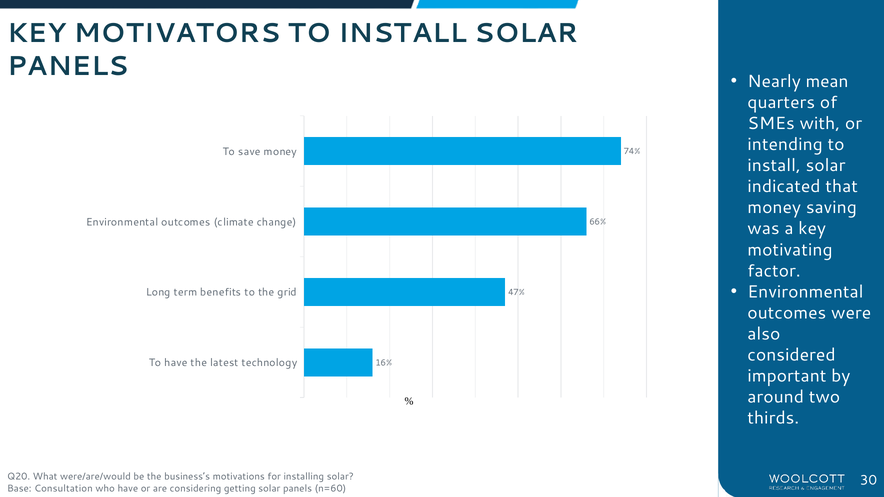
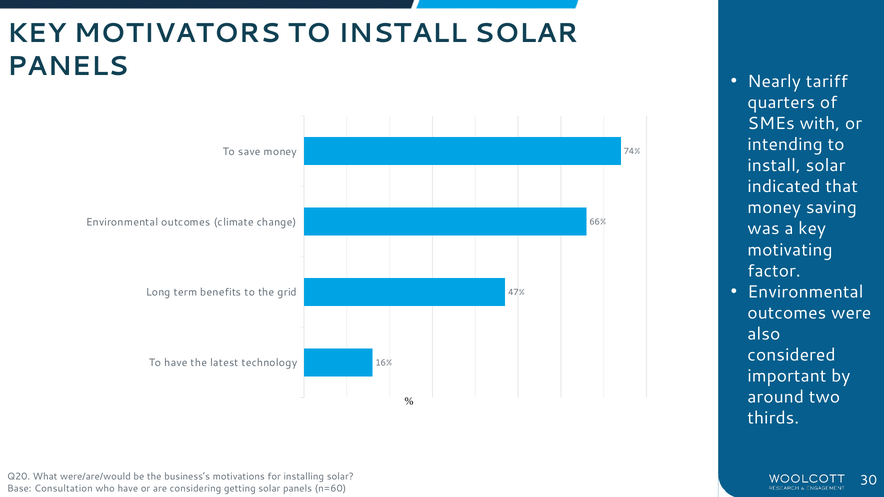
mean: mean -> tariff
